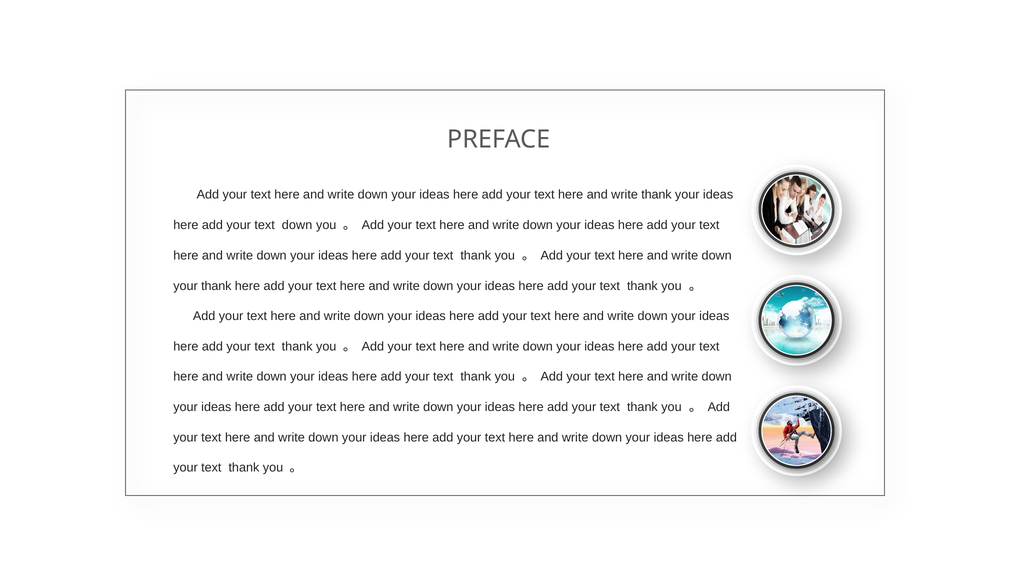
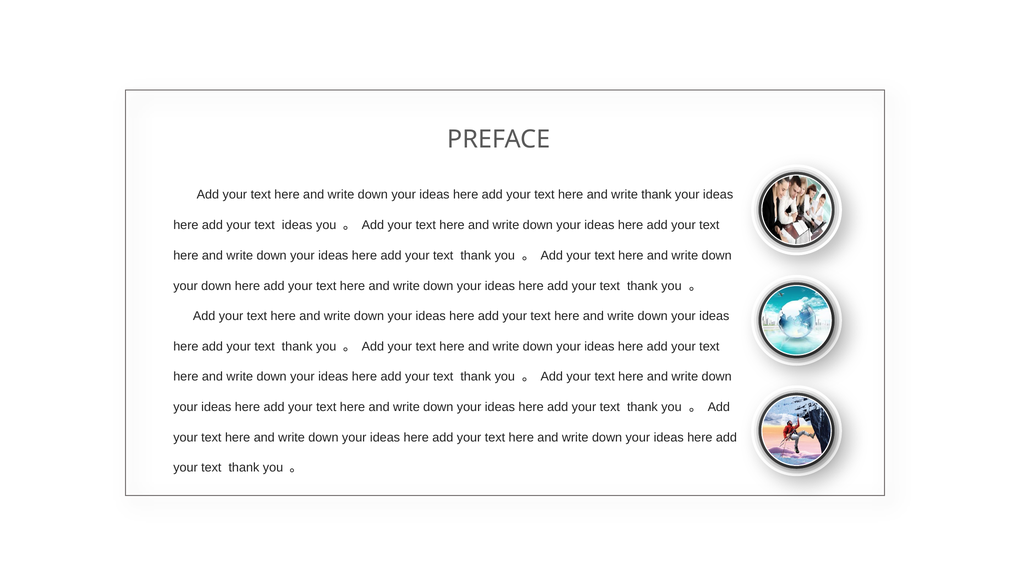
text down: down -> ideas
your thank: thank -> down
